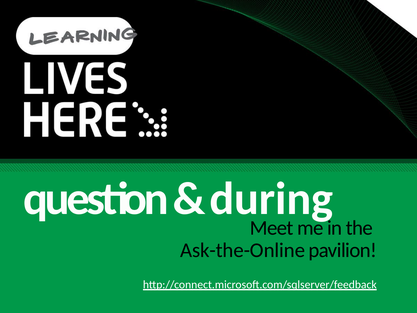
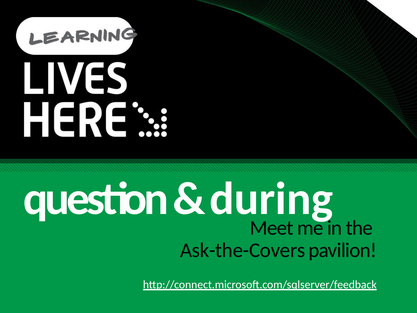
Ask-the-Online: Ask-the-Online -> Ask-the-Covers
